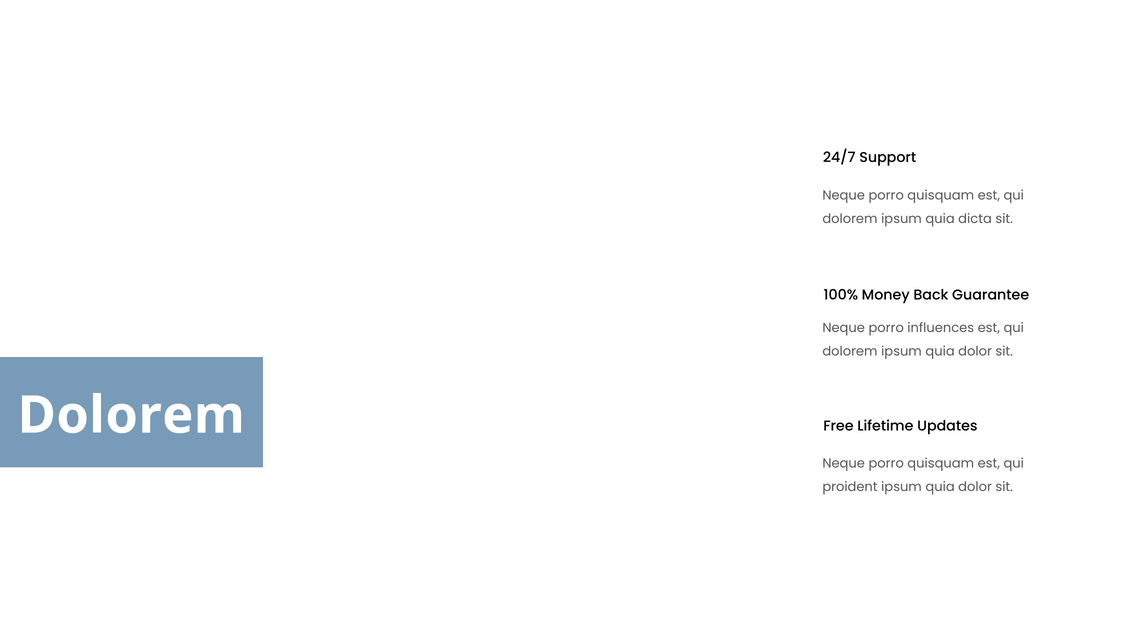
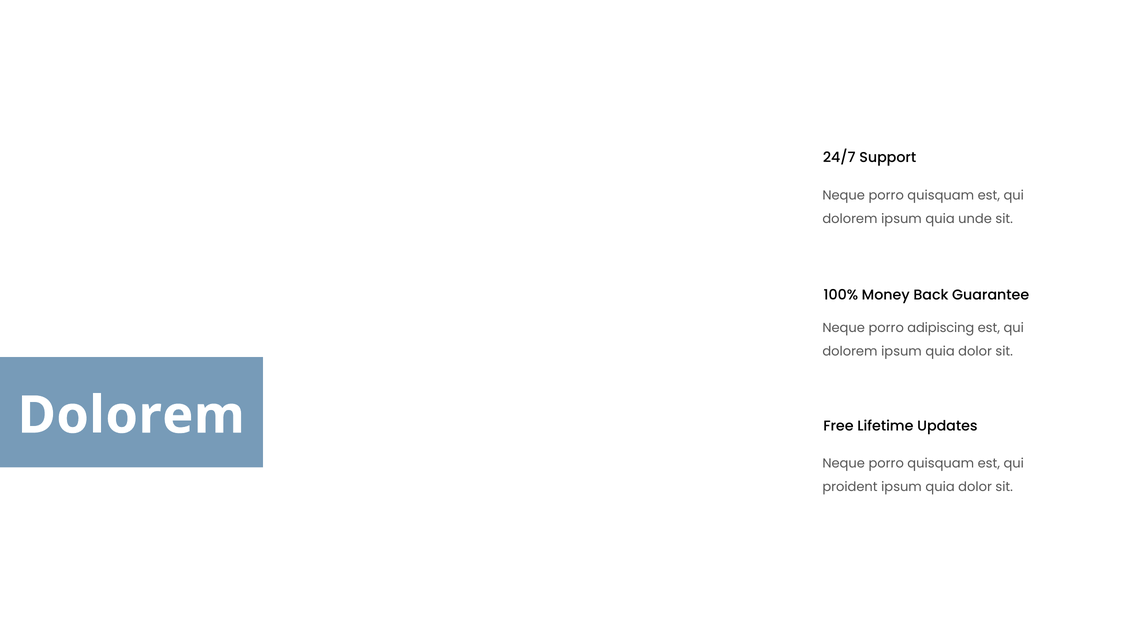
dicta: dicta -> unde
influences: influences -> adipiscing
